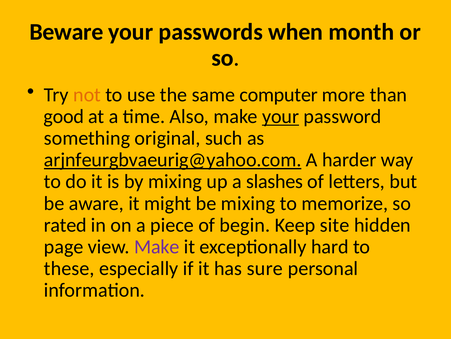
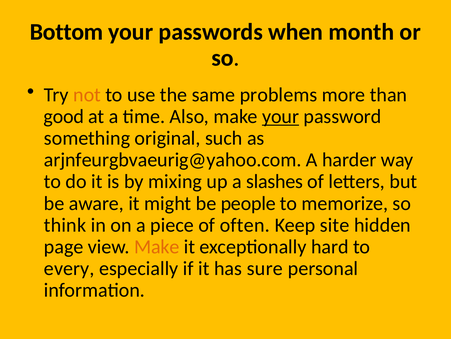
Beware: Beware -> Bottom
computer: computer -> problems
arjnfeurgbvaeurig@yahoo.com underline: present -> none
be mixing: mixing -> people
rated: rated -> think
begin: begin -> often
Make at (157, 246) colour: purple -> orange
these: these -> every
